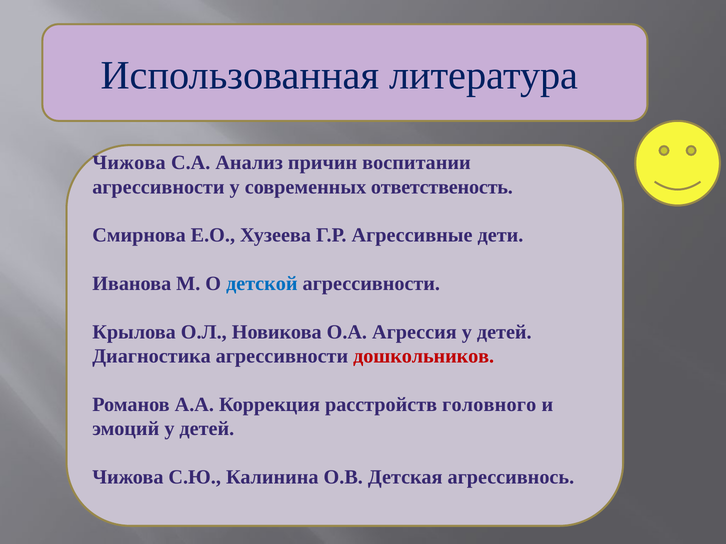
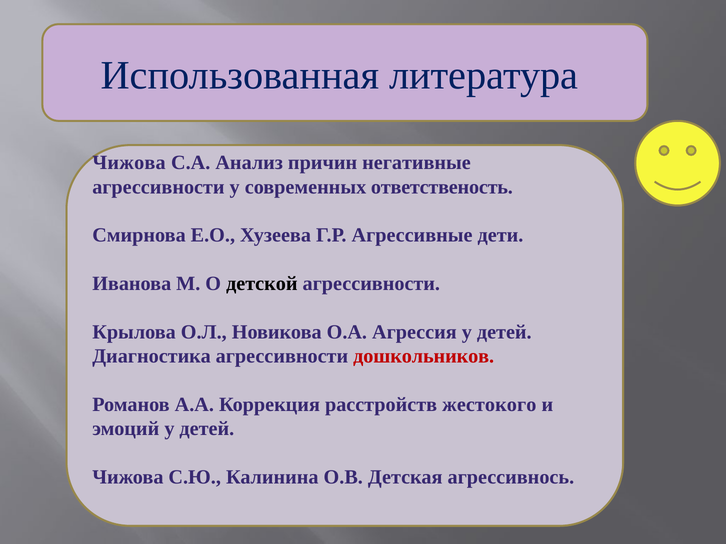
воспитании: воспитании -> негативные
детской colour: blue -> black
головного: головного -> жестокого
